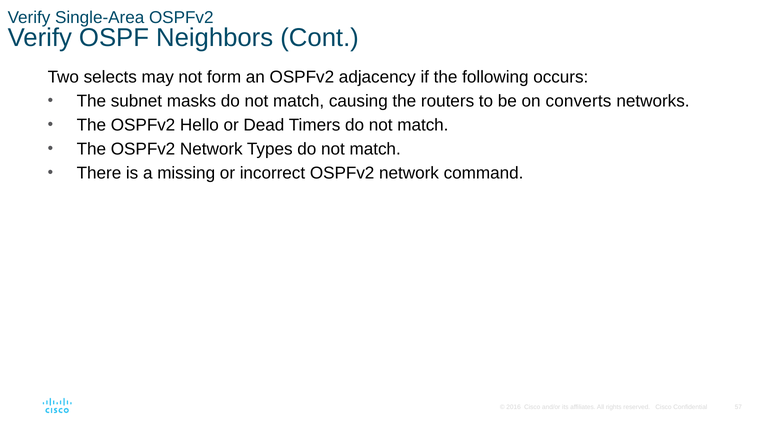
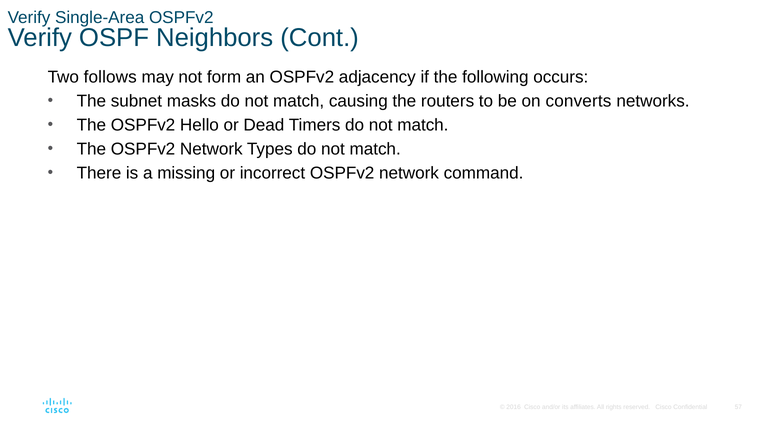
selects: selects -> follows
